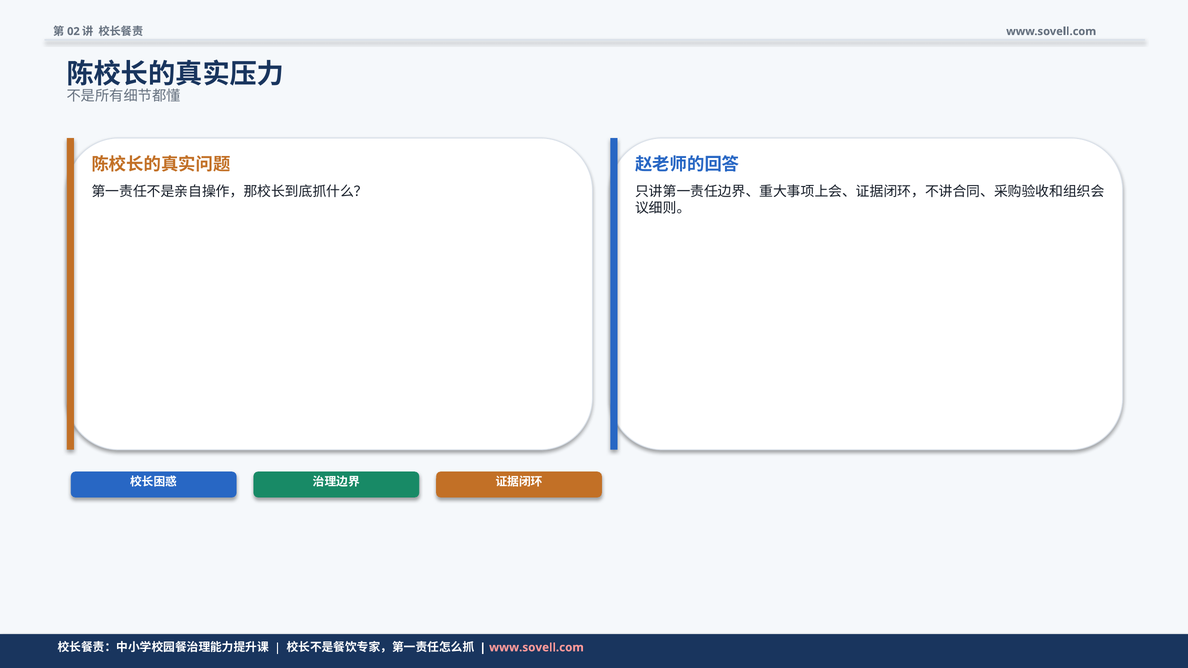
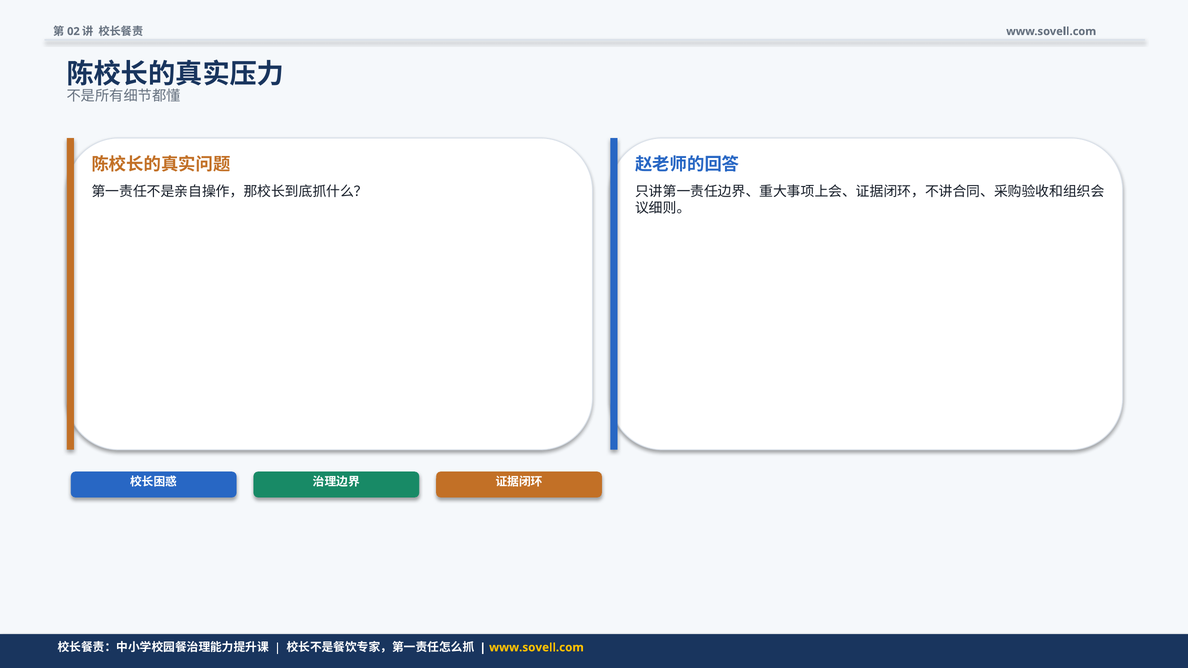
www.sovell.com at (536, 648) colour: pink -> yellow
